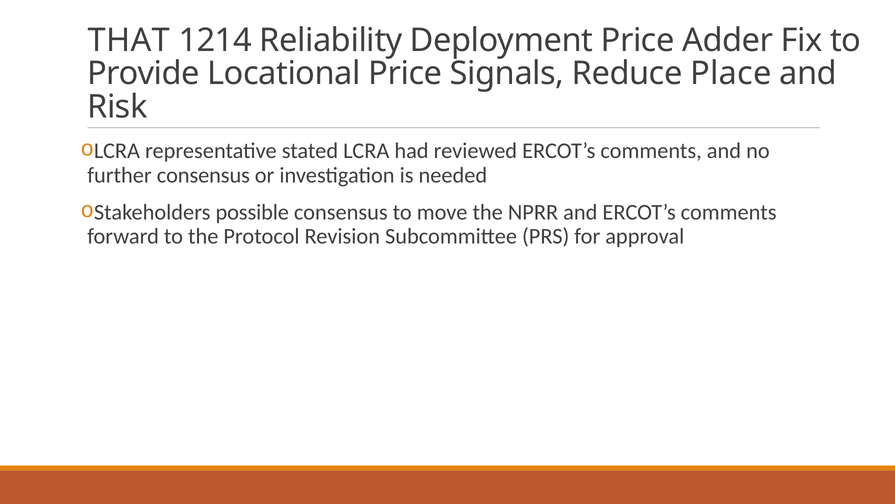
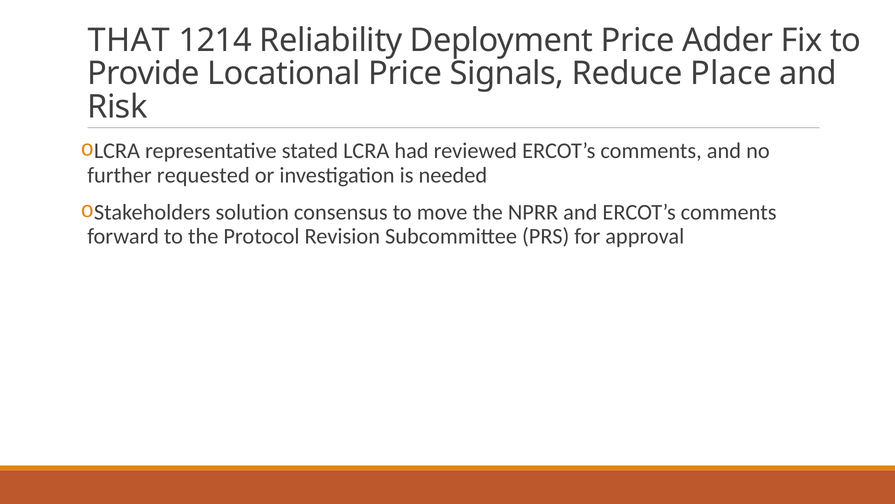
further consensus: consensus -> requested
possible: possible -> solution
